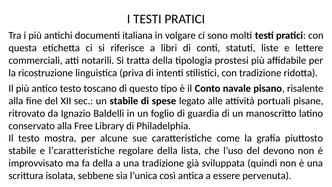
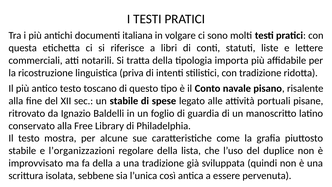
prostesi: prostesi -> importa
l’caratteristiche: l’caratteristiche -> l’organizzazioni
devono: devono -> duplice
